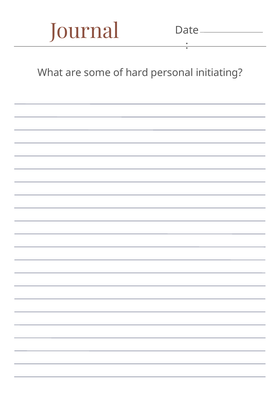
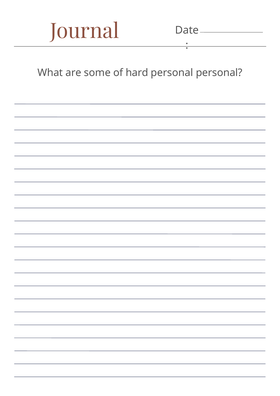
personal initiating: initiating -> personal
